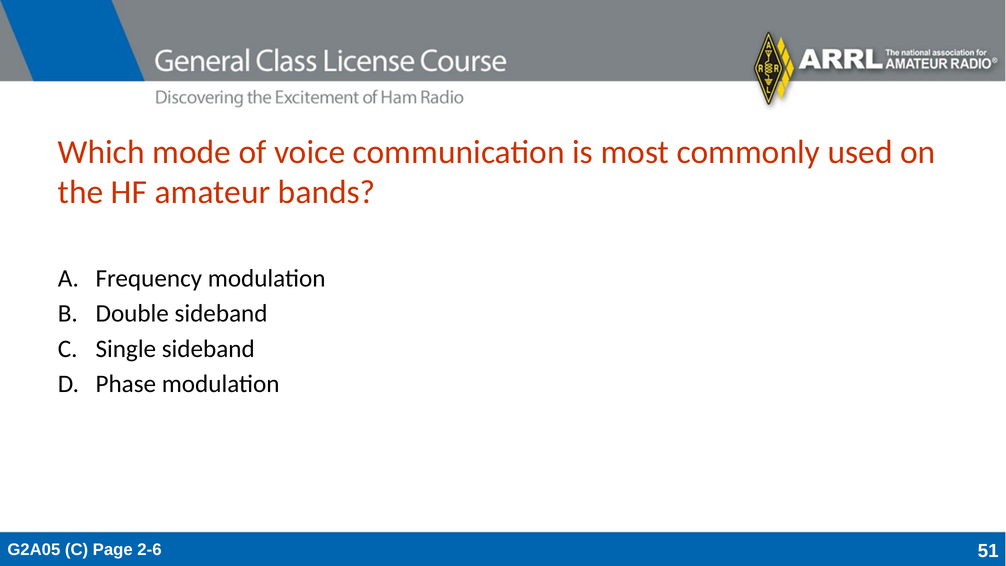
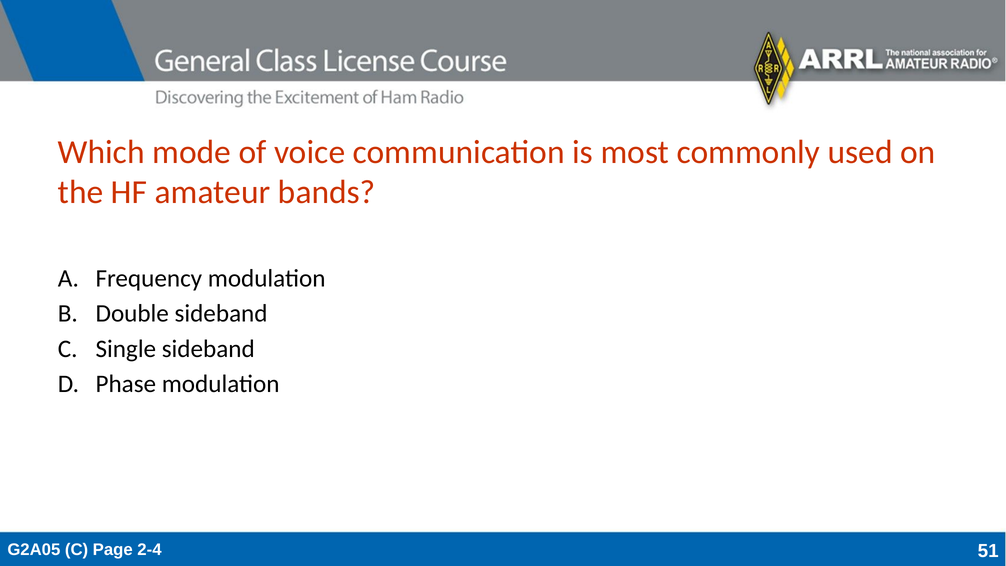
2-6: 2-6 -> 2-4
